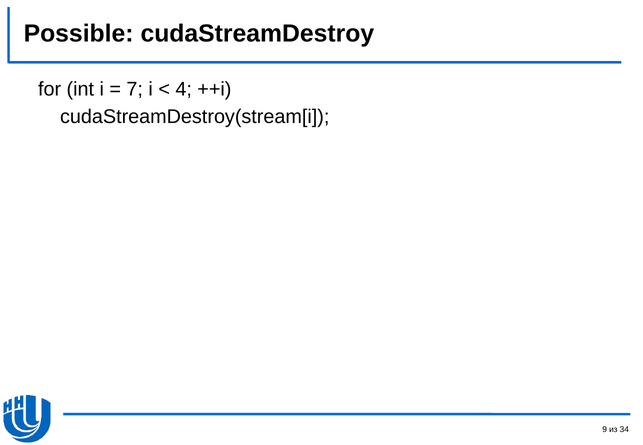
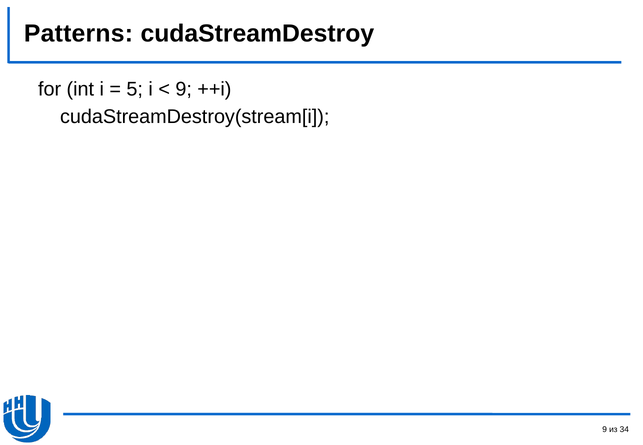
Possible: Possible -> Patterns
7: 7 -> 5
4 at (184, 89): 4 -> 9
